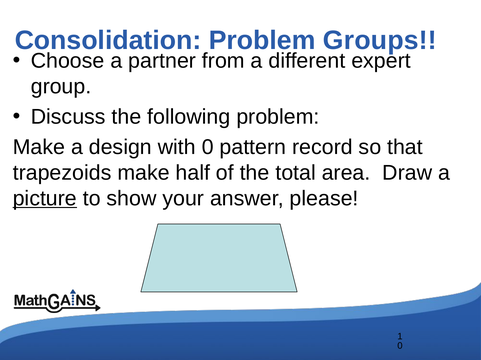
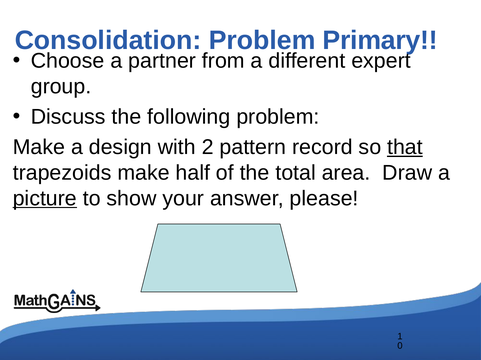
Groups: Groups -> Primary
with 0: 0 -> 2
that underline: none -> present
